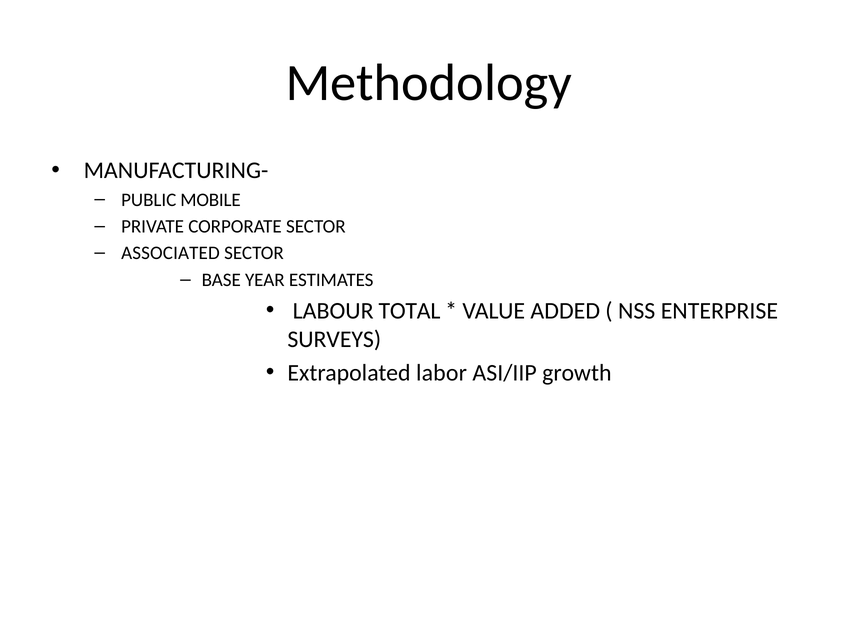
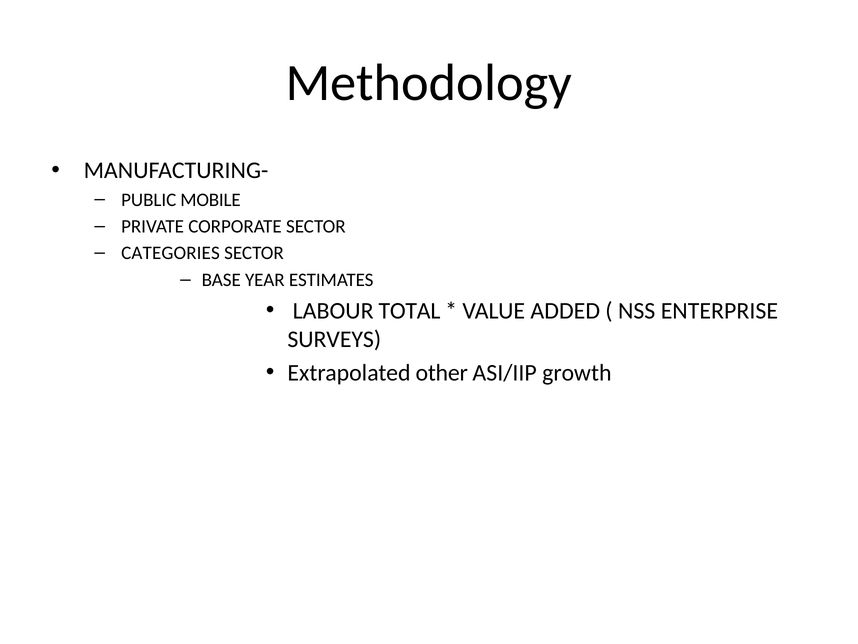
ASSOCIATED: ASSOCIATED -> CATEGORIES
labor: labor -> other
